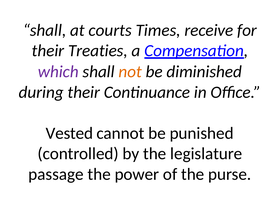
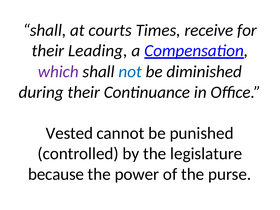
Treaties: Treaties -> Leading
not colour: orange -> blue
passage: passage -> because
